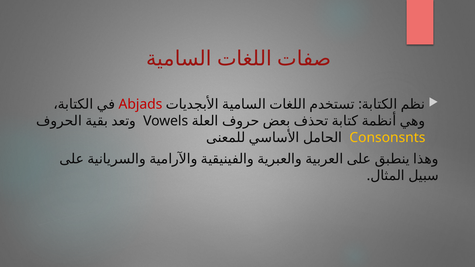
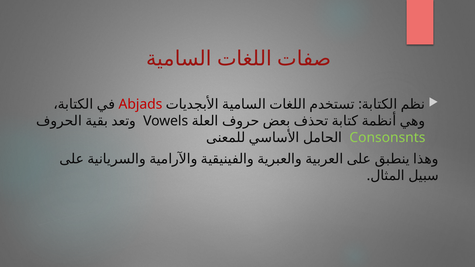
Consonsnts colour: yellow -> light green
